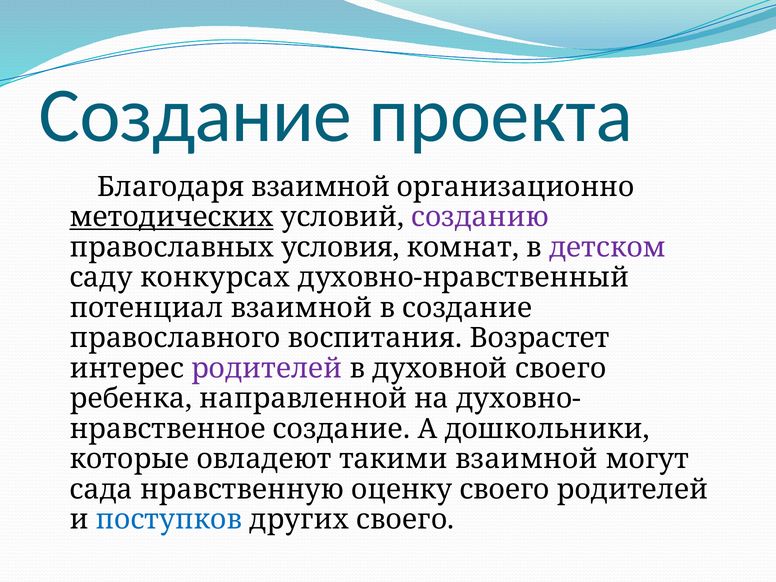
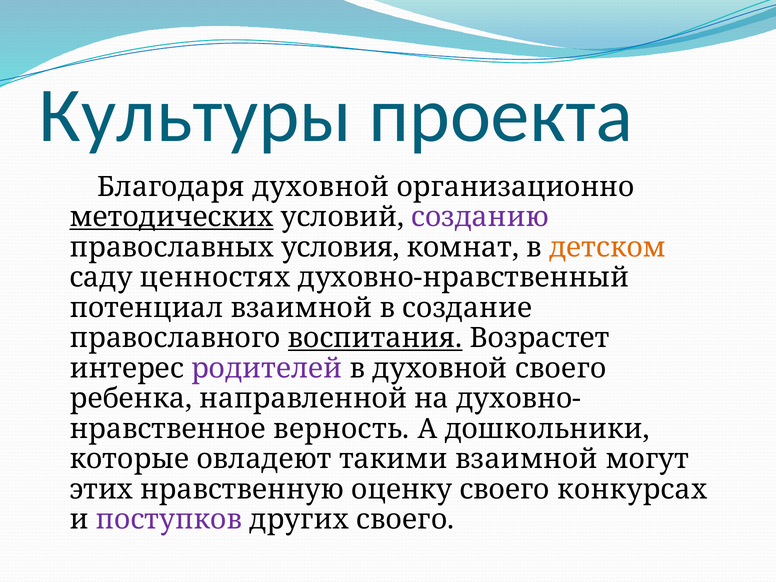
Создание at (195, 116): Создание -> Культуры
Благодаря взаимной: взаимной -> духовной
детском colour: purple -> orange
конкурсах: конкурсах -> ценностях
воспитания underline: none -> present
создание at (341, 429): создание -> верность
сада: сада -> этих
своего родителей: родителей -> конкурсах
поступков colour: blue -> purple
